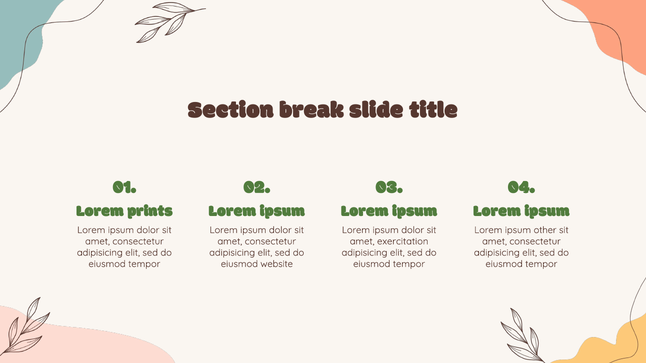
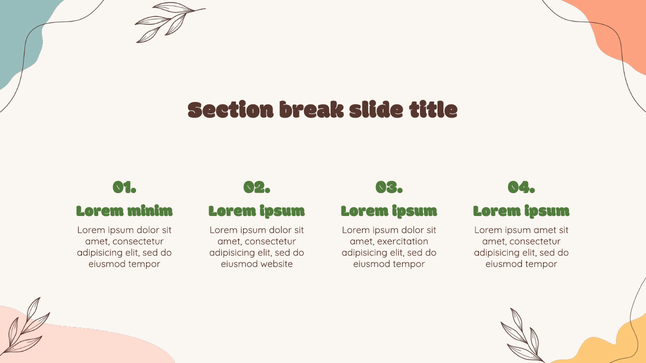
prints: prints -> minim
ipsum other: other -> amet
